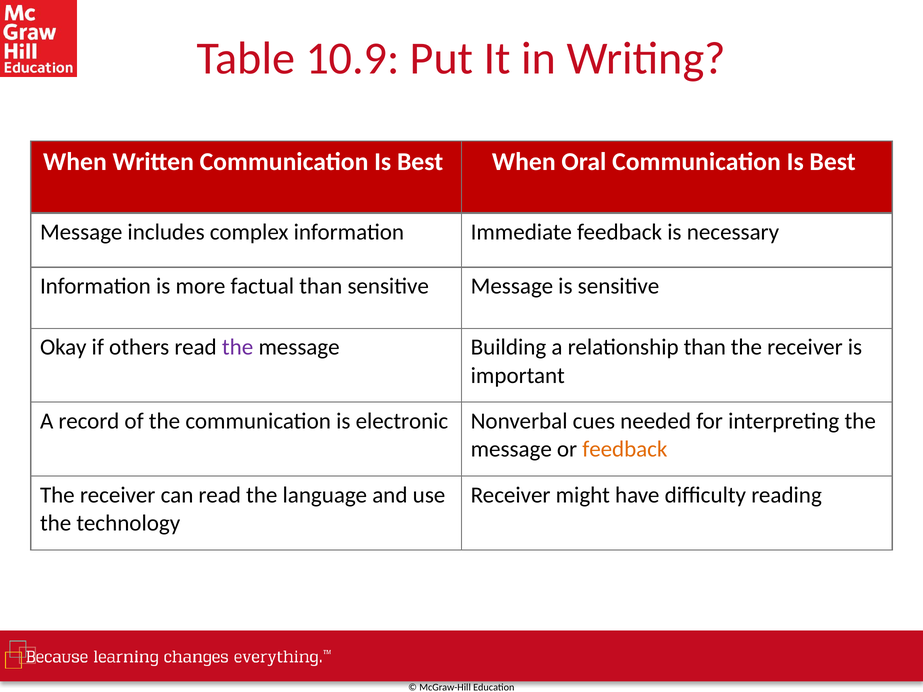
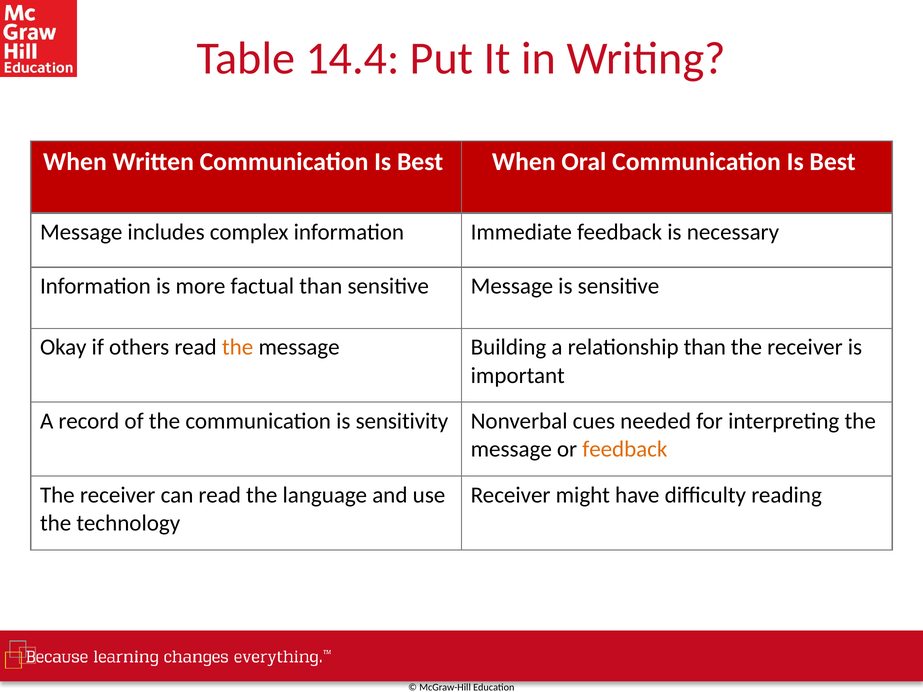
10.9: 10.9 -> 14.4
the at (238, 347) colour: purple -> orange
electronic: electronic -> sensitivity
